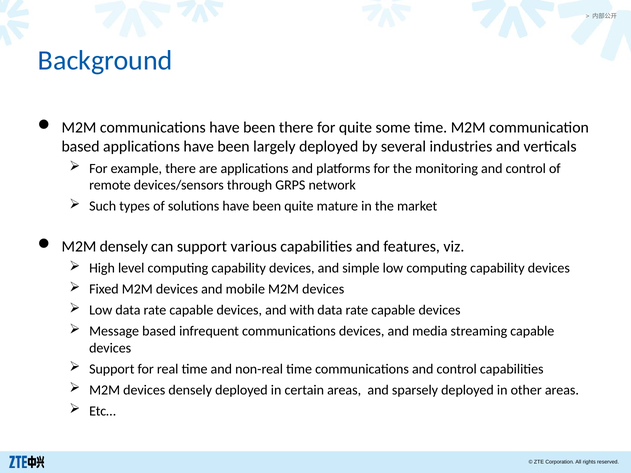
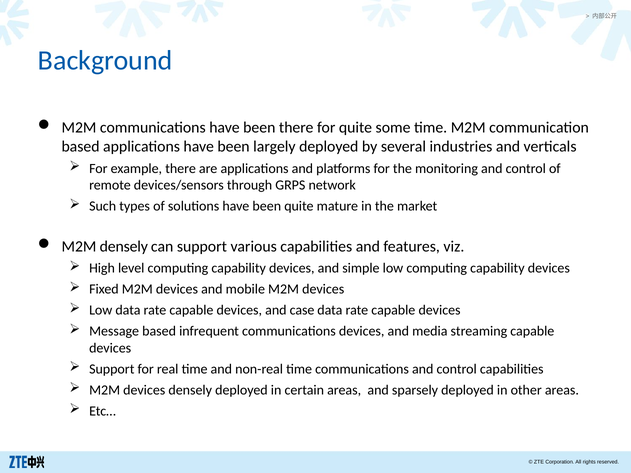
with: with -> case
